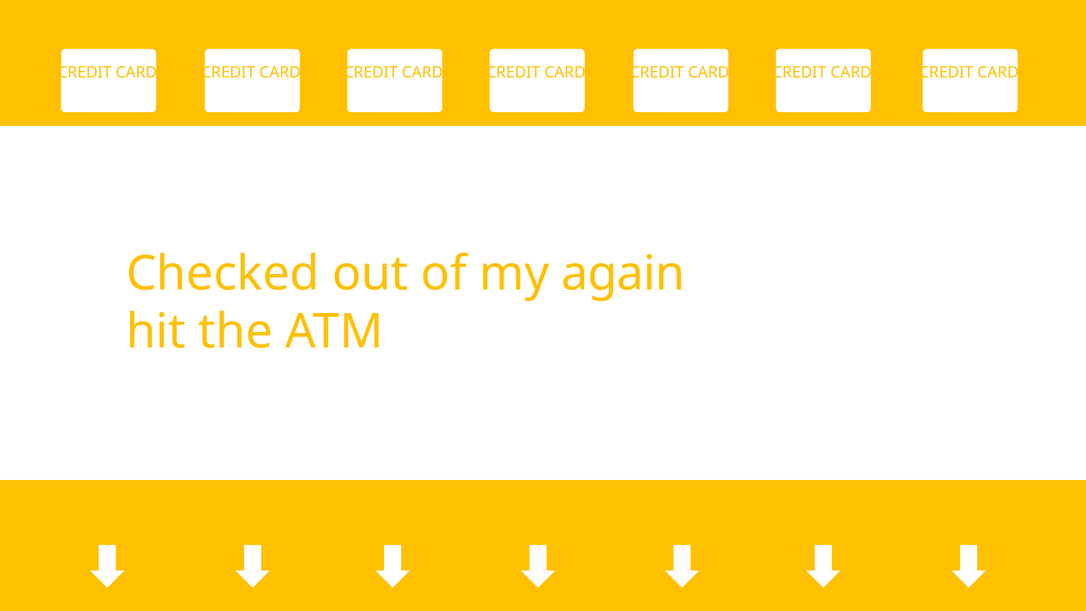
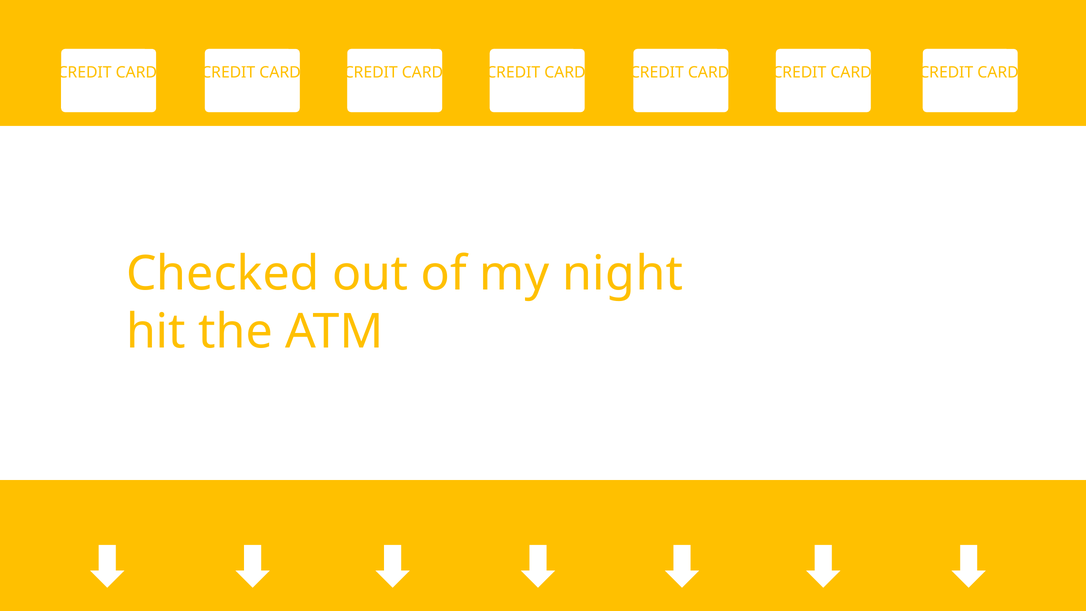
again: again -> night
